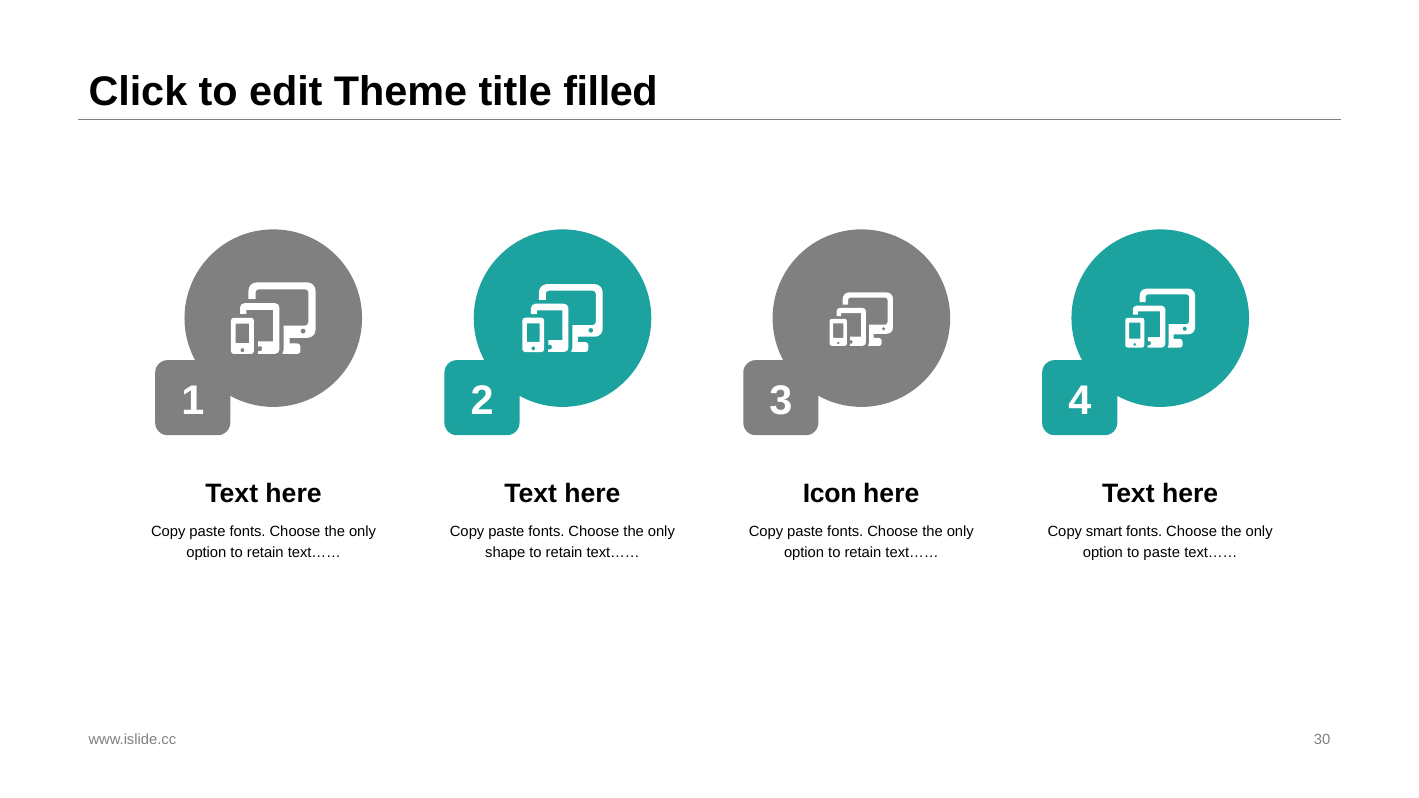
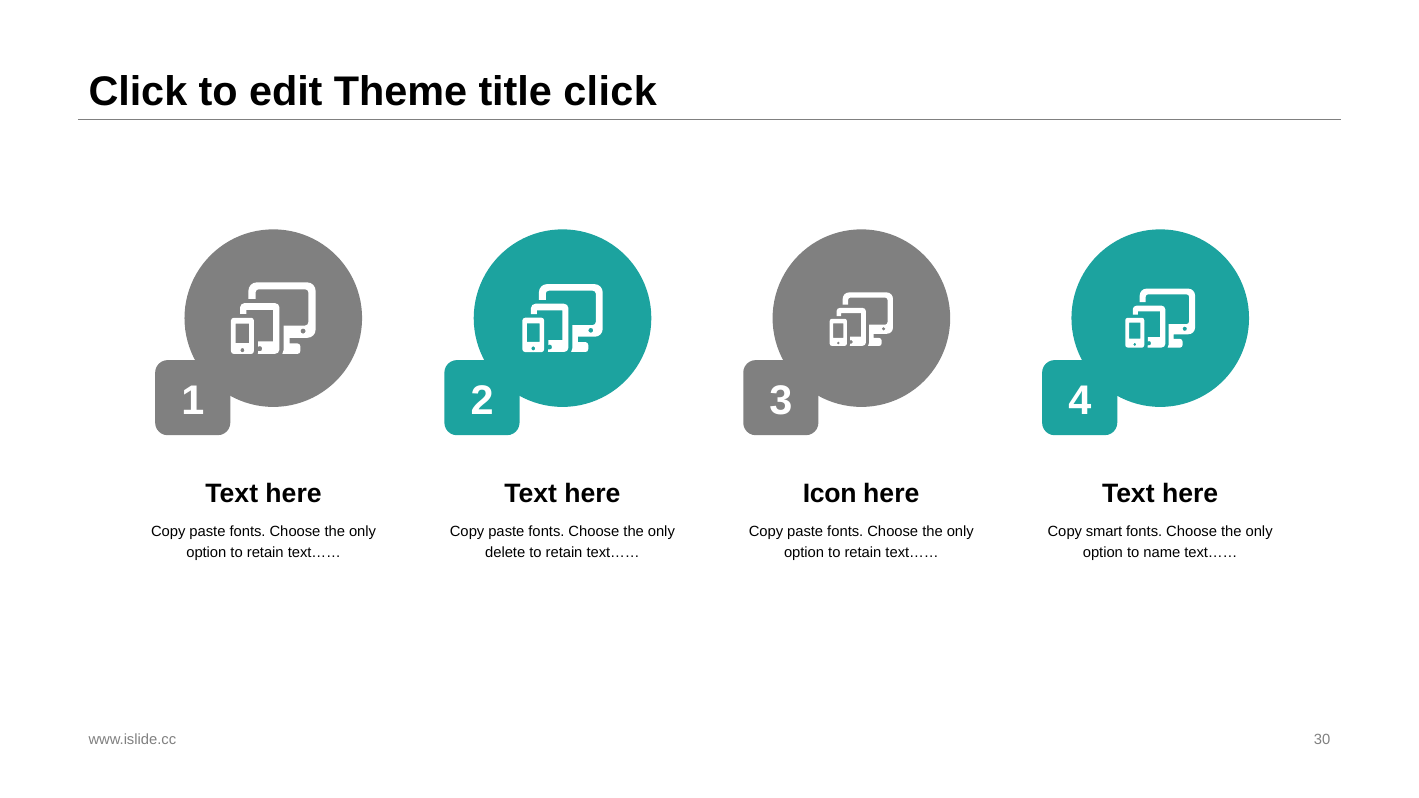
title filled: filled -> click
shape: shape -> delete
to paste: paste -> name
